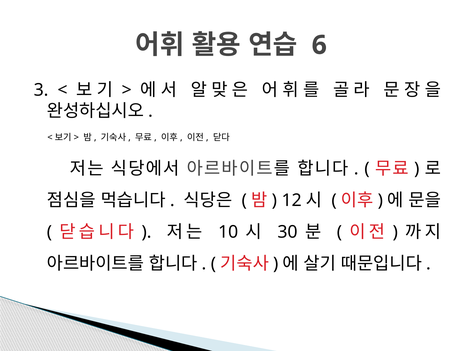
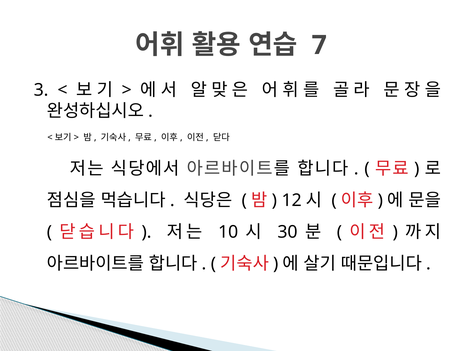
6: 6 -> 7
